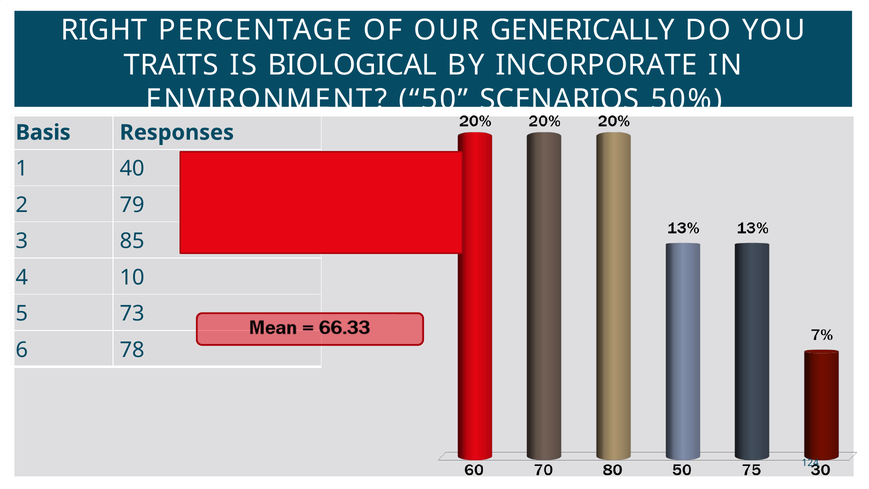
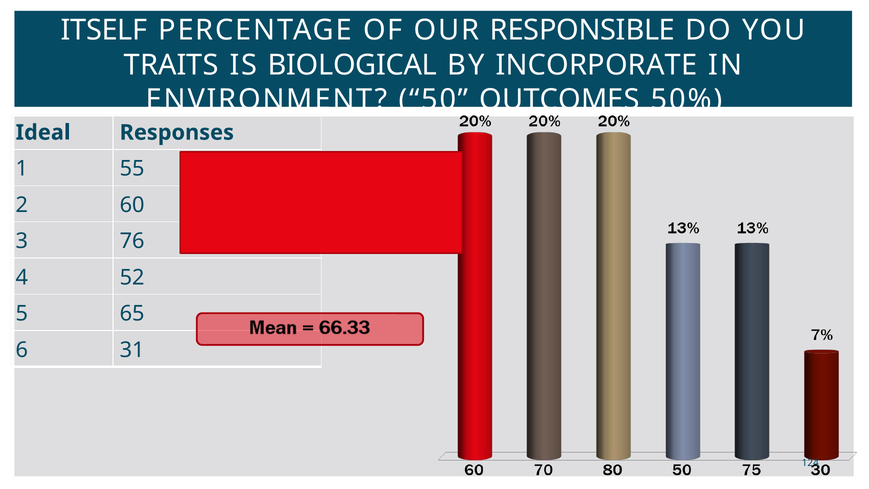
RIGHT: RIGHT -> ITSELF
GENERICALLY: GENERICALLY -> RESPONSIBLE
SCENARIOS: SCENARIOS -> OUTCOMES
Basis: Basis -> Ideal
40: 40 -> 55
79: 79 -> 60
85: 85 -> 76
10: 10 -> 52
73: 73 -> 65
78: 78 -> 31
